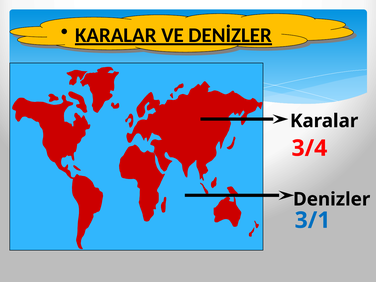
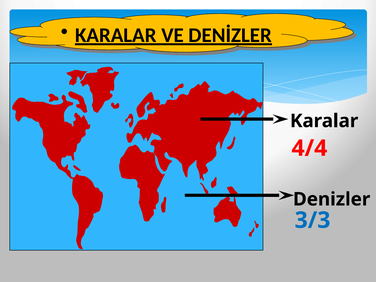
3/4: 3/4 -> 4/4
3/1: 3/1 -> 3/3
